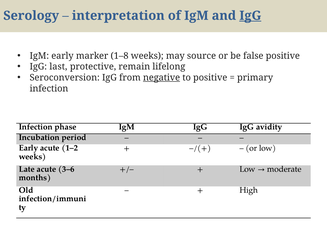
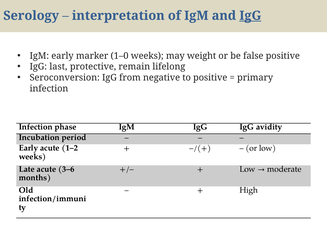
1–8: 1–8 -> 1–0
source: source -> weight
negative underline: present -> none
